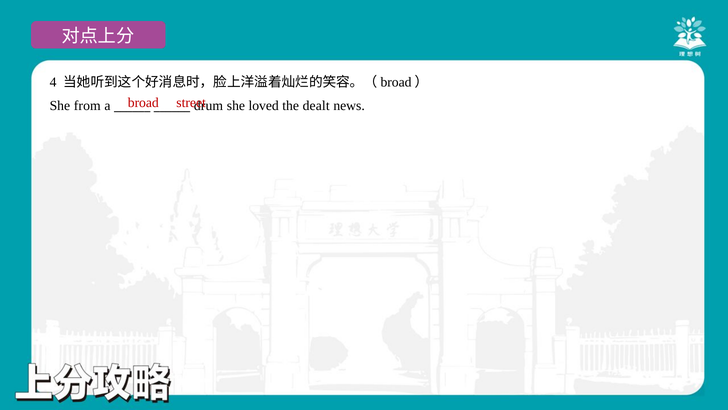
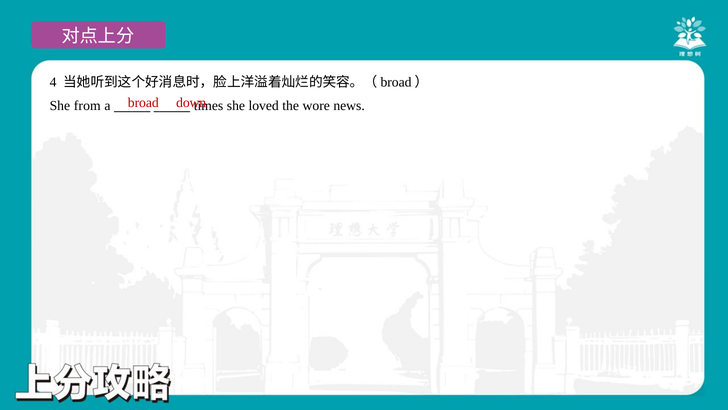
street: street -> down
drum: drum -> times
dealt: dealt -> wore
